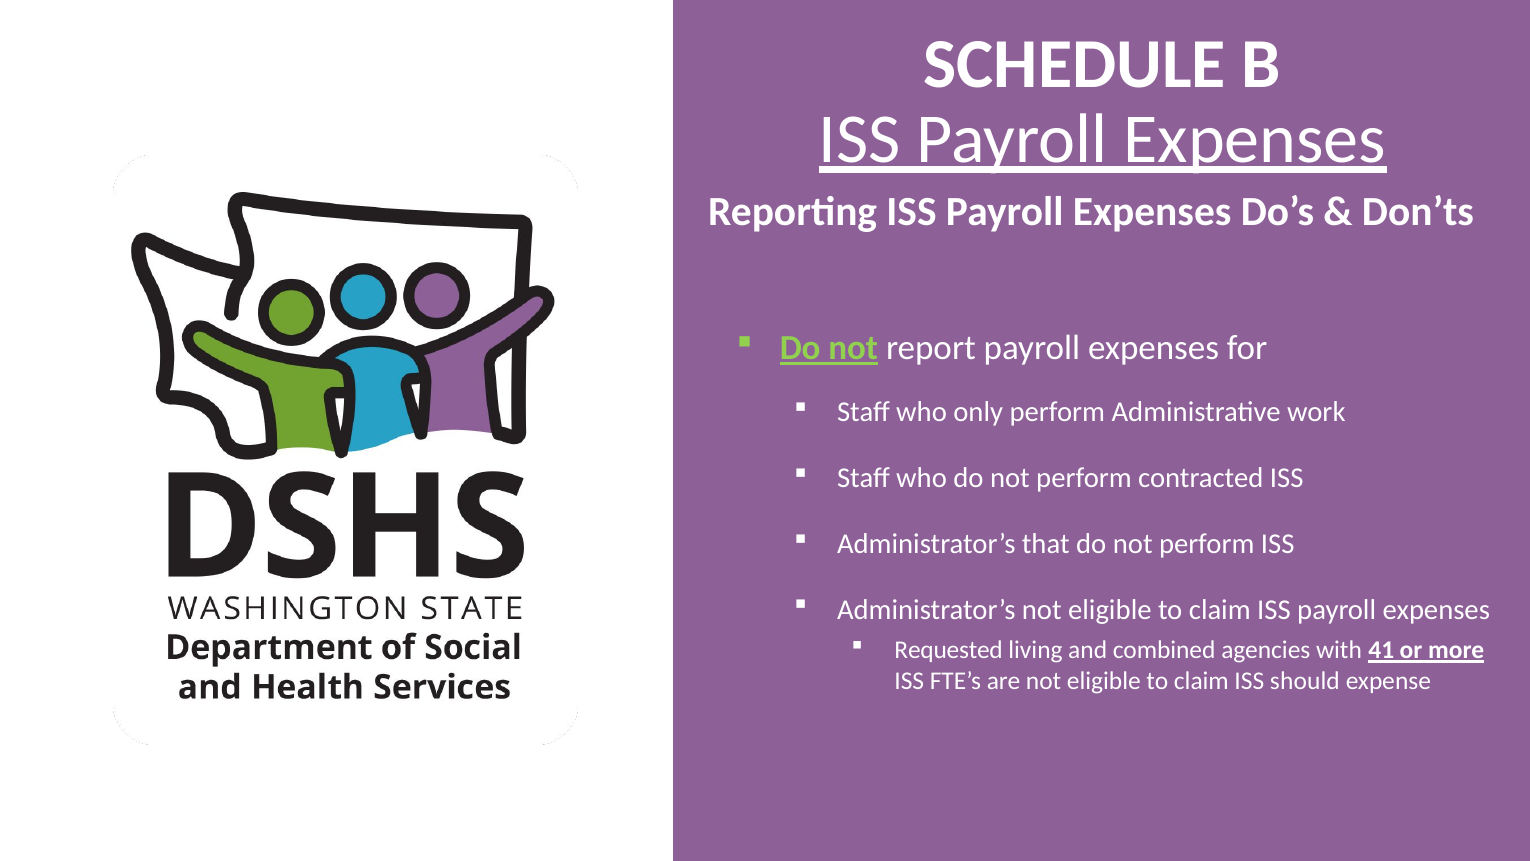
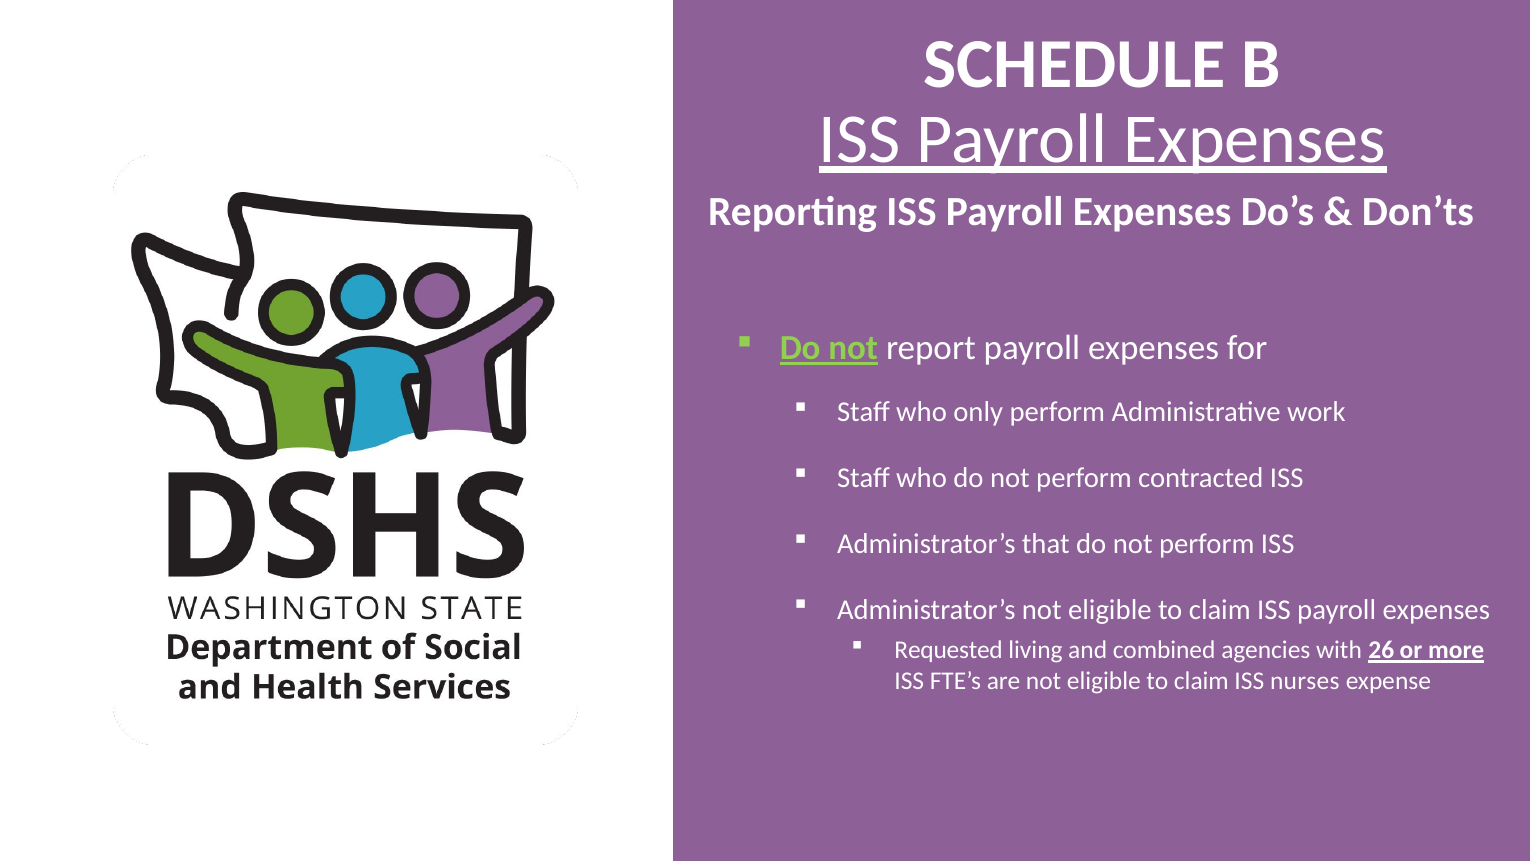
41: 41 -> 26
should: should -> nurses
